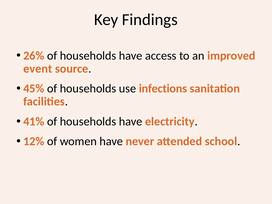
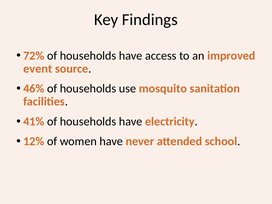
26%: 26% -> 72%
45%: 45% -> 46%
infections: infections -> mosquito
